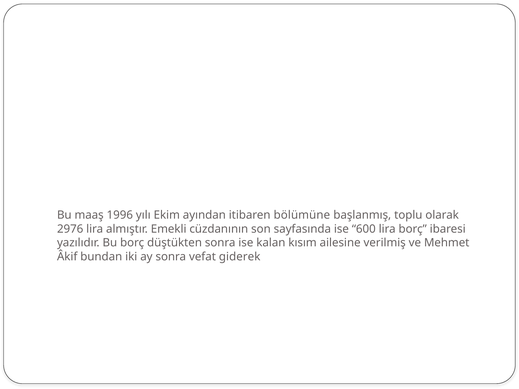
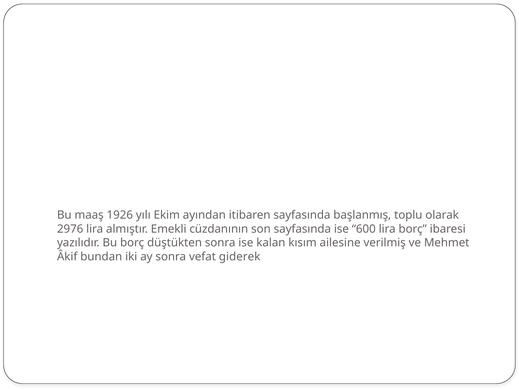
1996: 1996 -> 1926
itibaren bölümüne: bölümüne -> sayfasında
